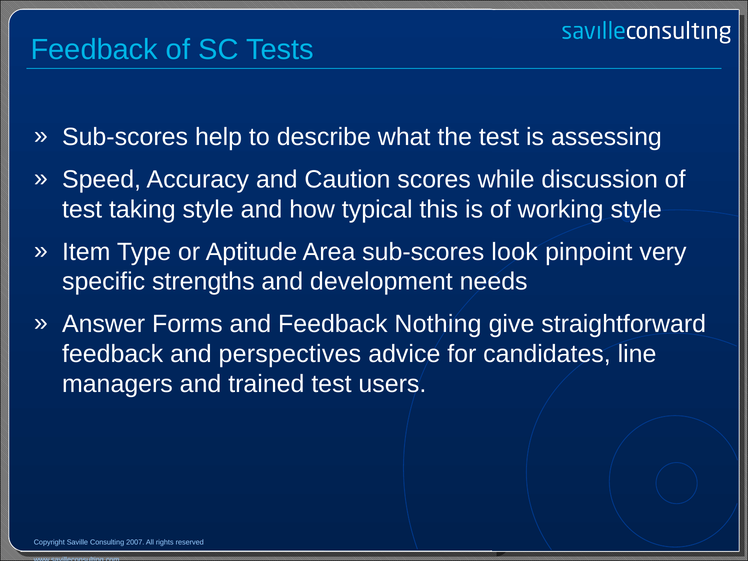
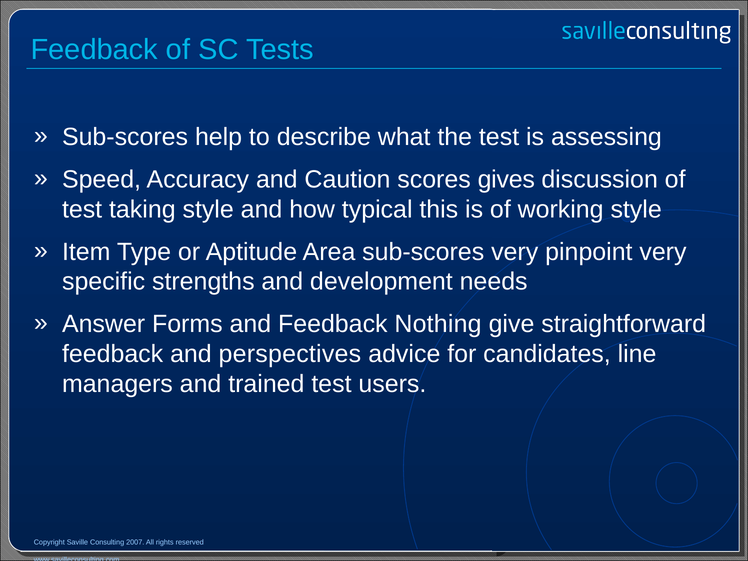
while: while -> gives
sub-scores look: look -> very
